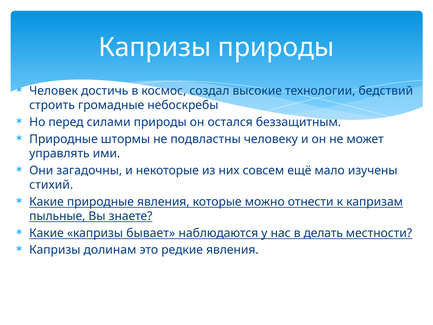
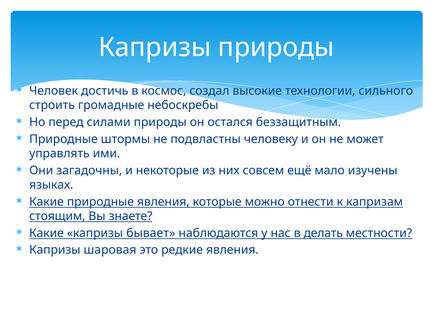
бедствий: бедствий -> сильного
стихий: стихий -> языках
пыльные: пыльные -> стоящим
долинам: долинам -> шаровая
